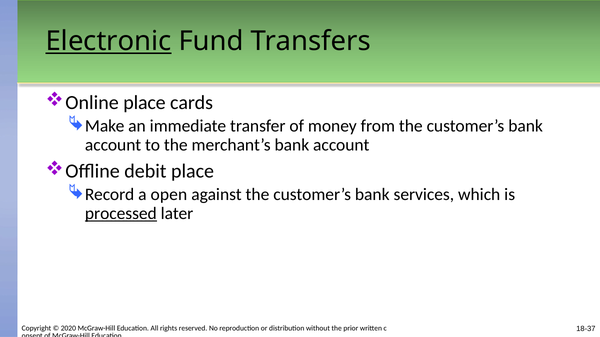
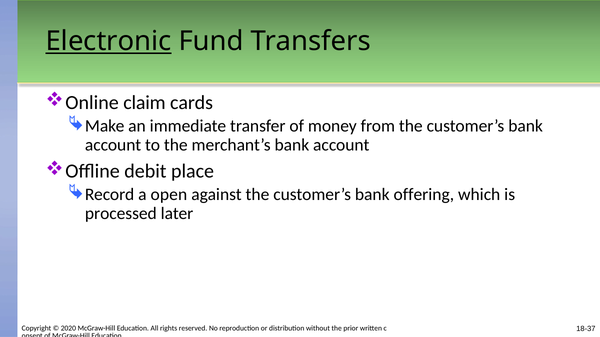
Online place: place -> claim
services: services -> offering
processed underline: present -> none
